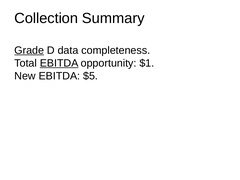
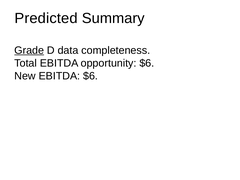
Collection: Collection -> Predicted
EBITDA at (59, 63) underline: present -> none
opportunity $1: $1 -> $6
EBITDA $5: $5 -> $6
